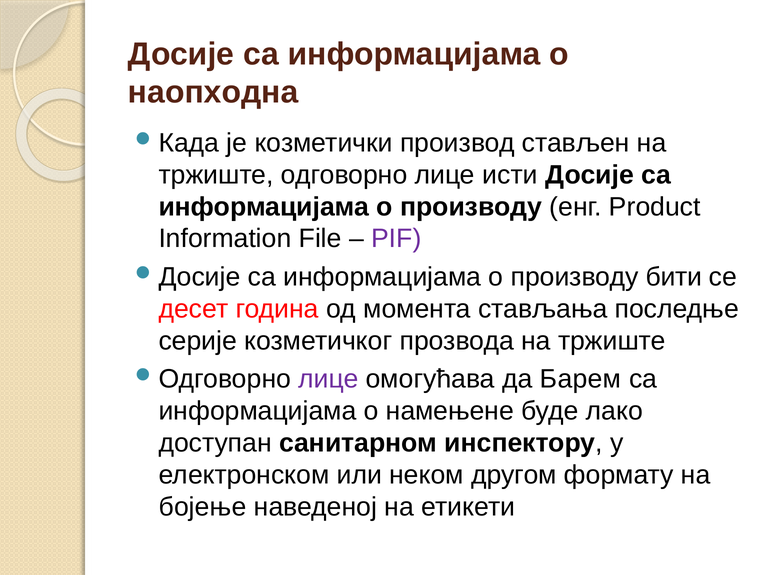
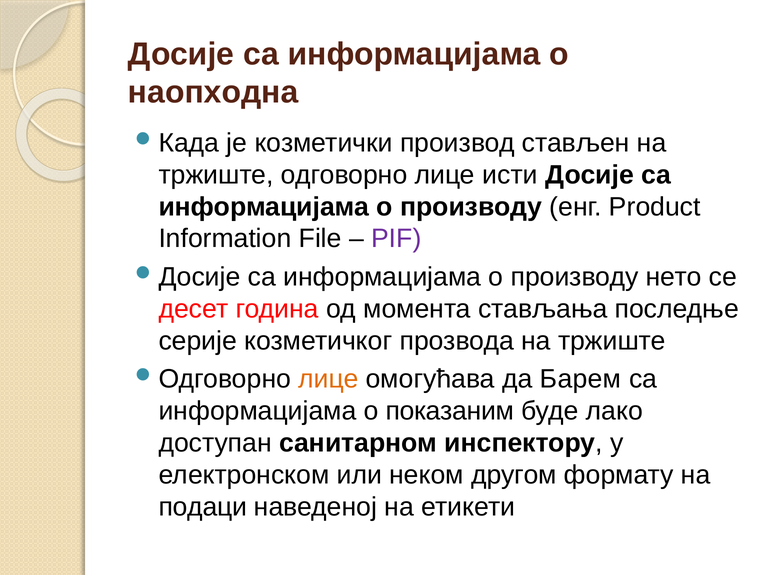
бити: бити -> нето
лице at (328, 379) colour: purple -> orange
намењене: намењене -> показаним
бојење: бојење -> подаци
